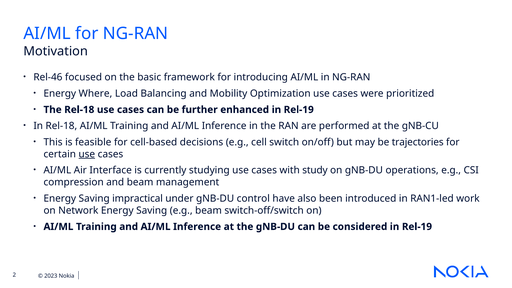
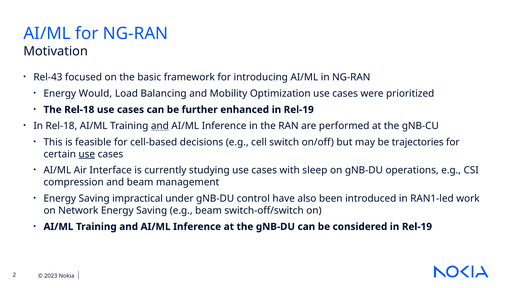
Rel-46: Rel-46 -> Rel-43
Where: Where -> Would
and at (160, 126) underline: none -> present
study: study -> sleep
